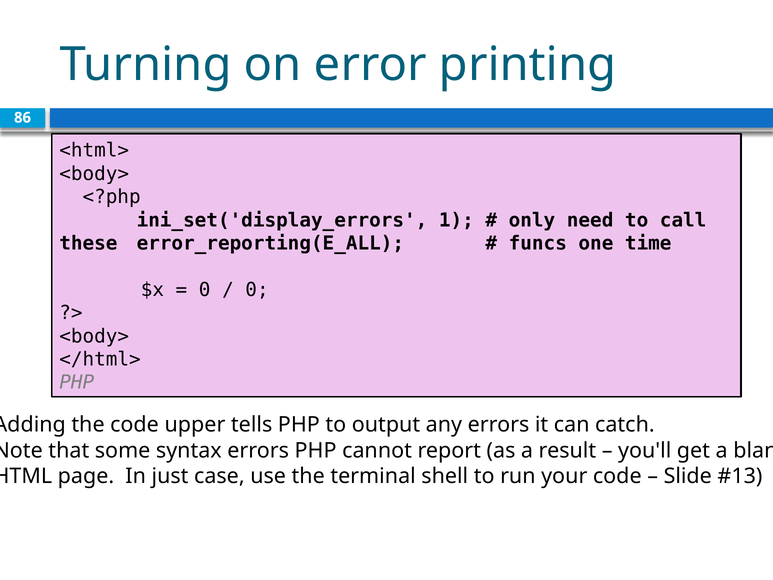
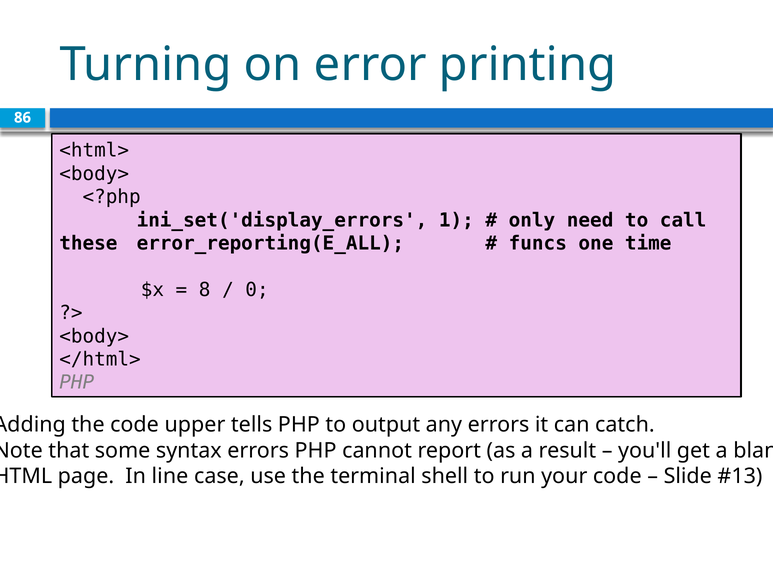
0 at (205, 290): 0 -> 8
just: just -> line
